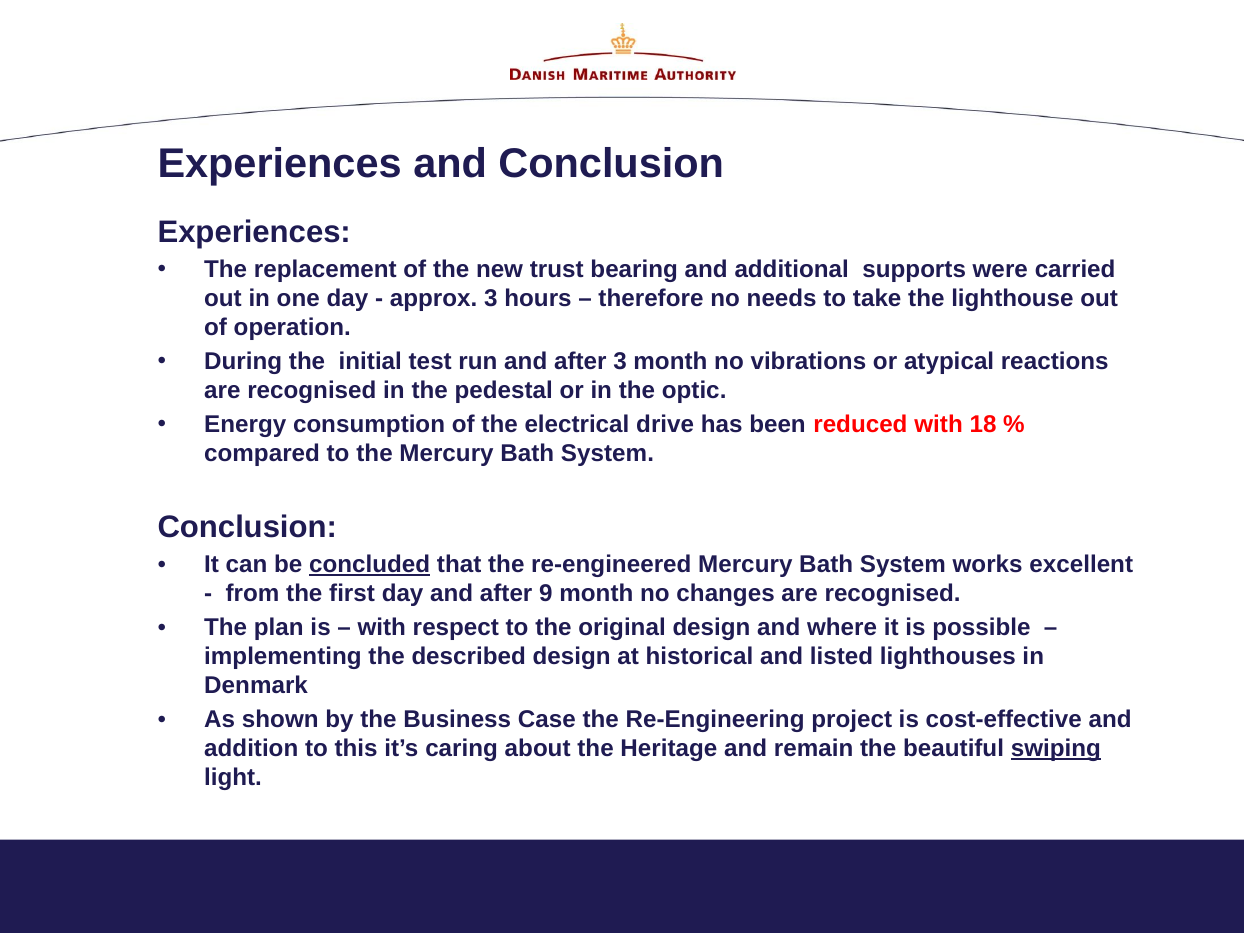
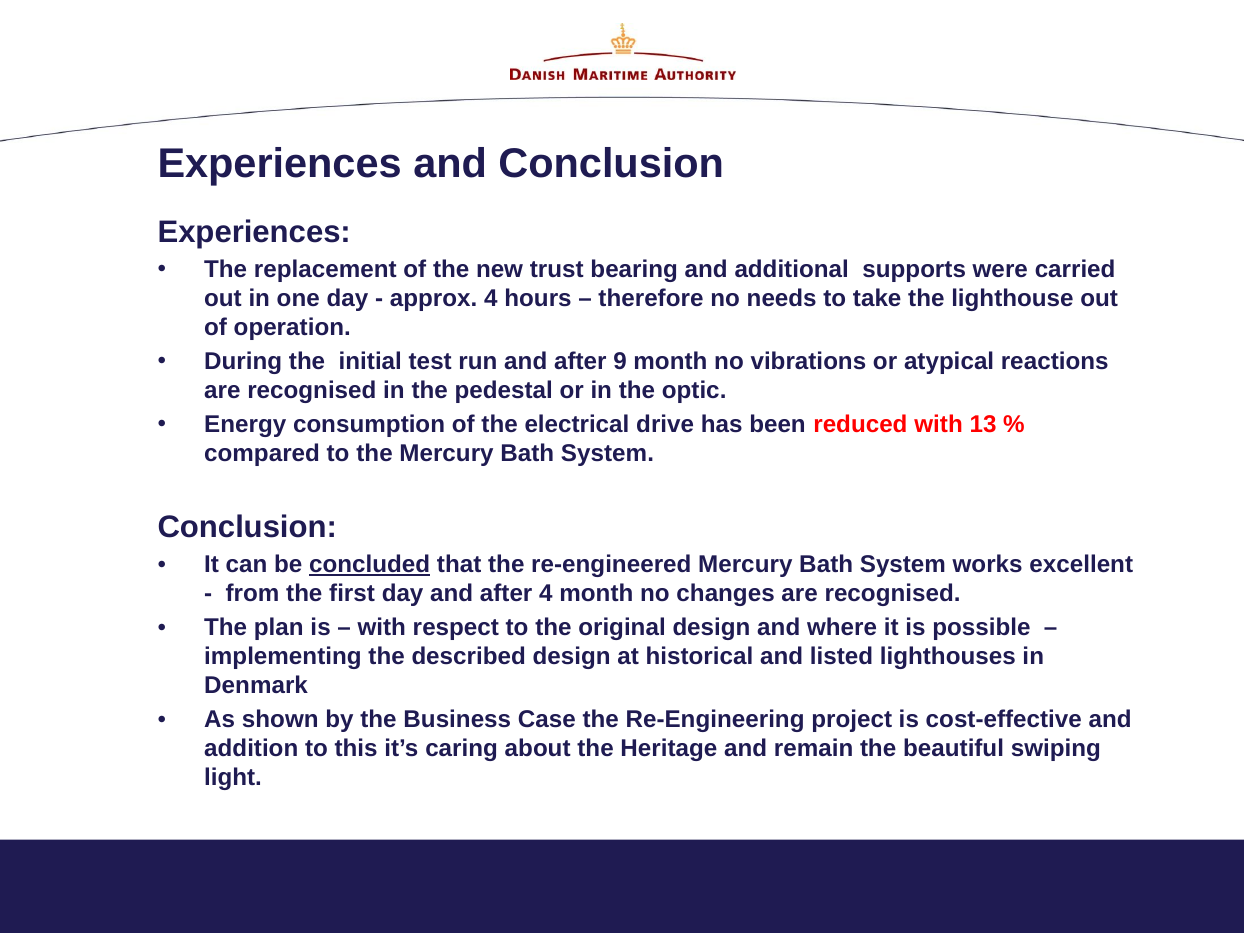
approx 3: 3 -> 4
after 3: 3 -> 9
18: 18 -> 13
after 9: 9 -> 4
swiping underline: present -> none
